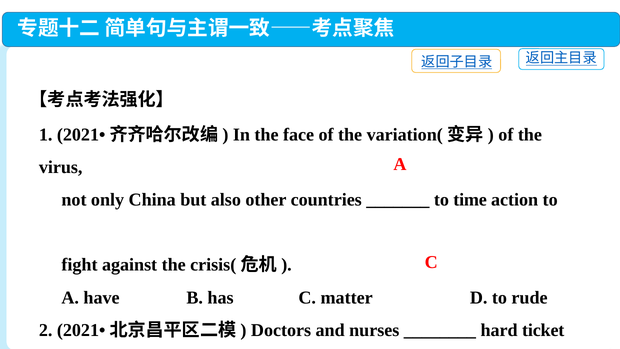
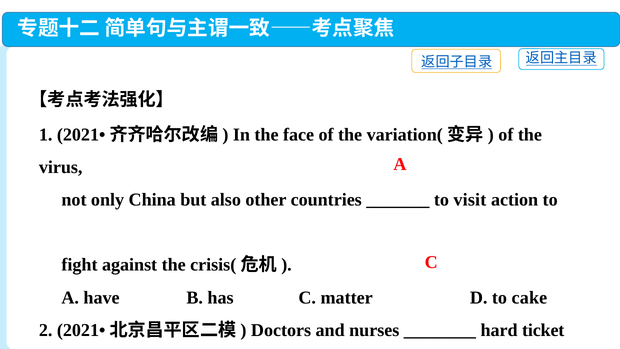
time: time -> visit
rude: rude -> cake
